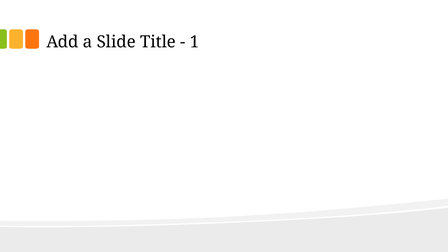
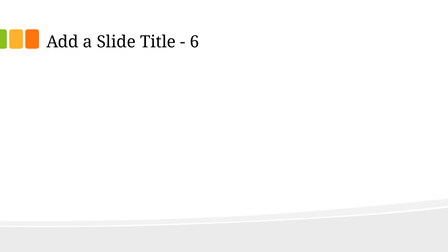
1: 1 -> 6
